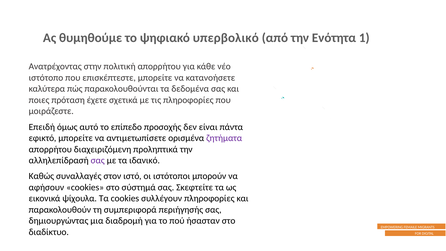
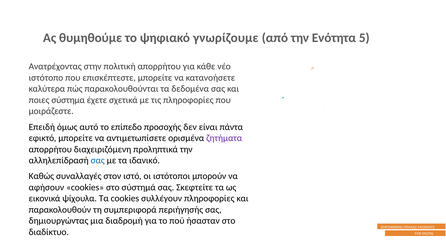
υπερβολικό: υπερβολικό -> γνωρίζουμε
1: 1 -> 5
πρόταση: πρόταση -> σύστημα
σας at (98, 160) colour: purple -> blue
